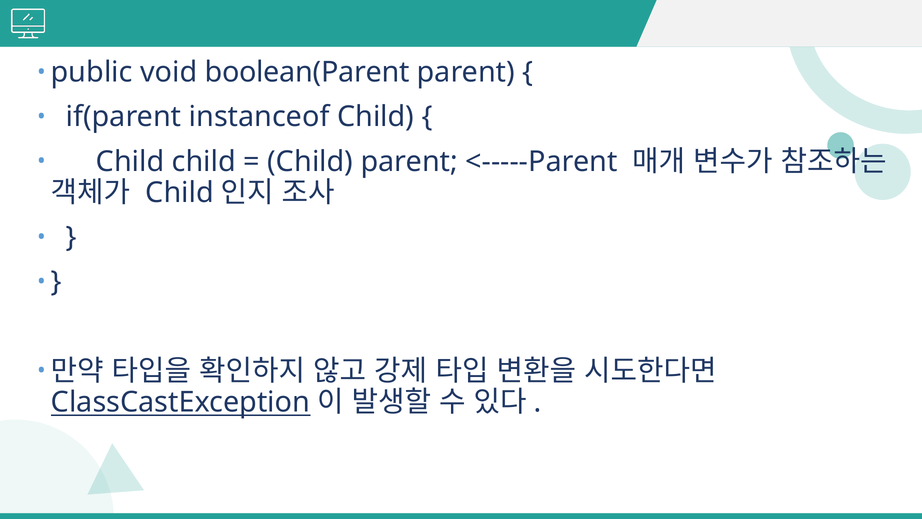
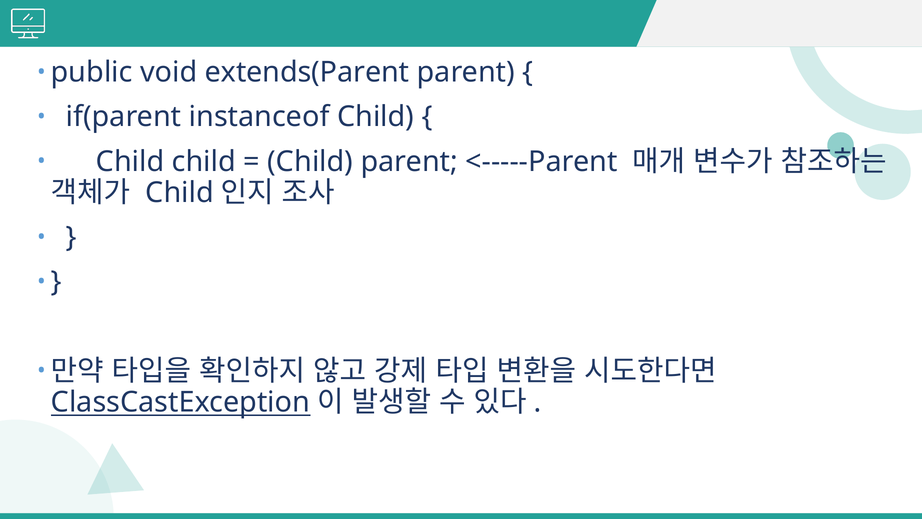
boolean(Parent: boolean(Parent -> extends(Parent
